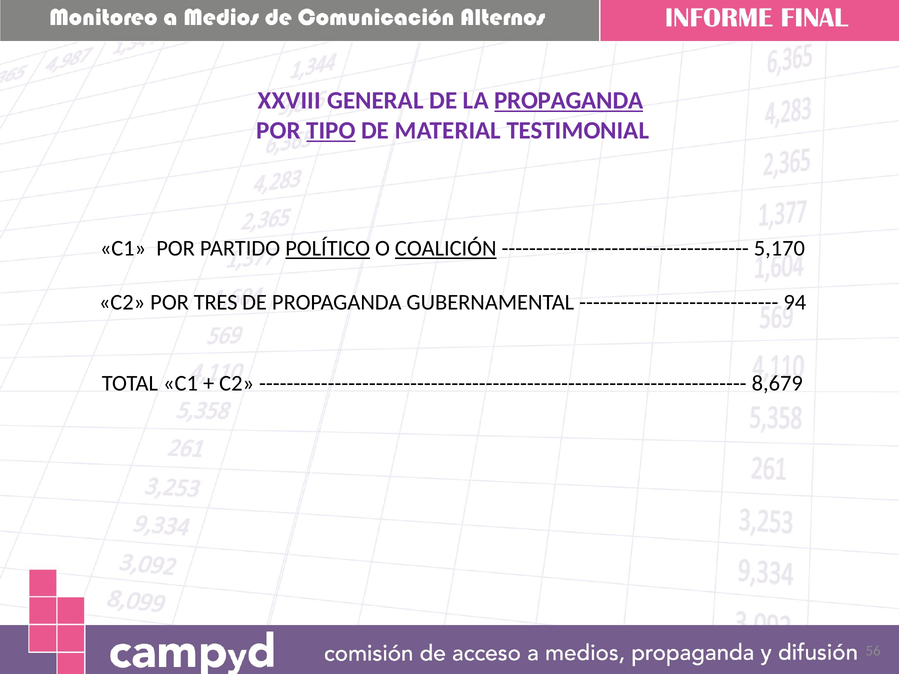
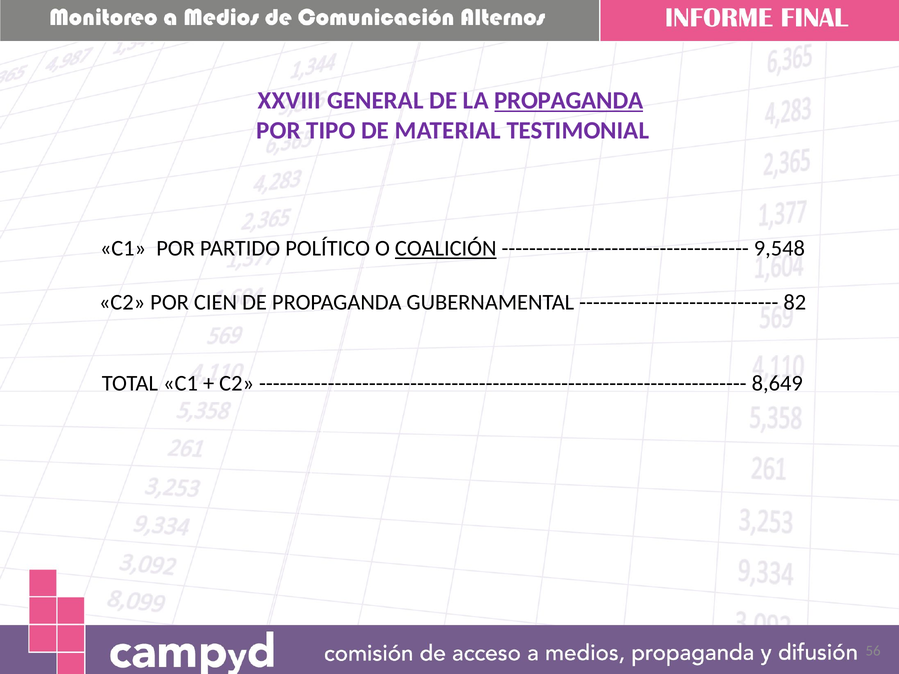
TIPO underline: present -> none
POLÍTICO underline: present -> none
5,170: 5,170 -> 9,548
TRES: TRES -> CIEN
94: 94 -> 82
8,679: 8,679 -> 8,649
